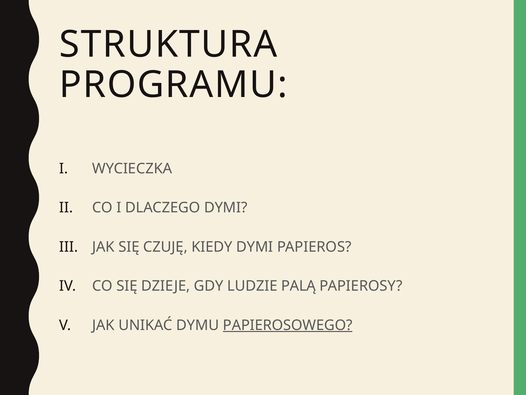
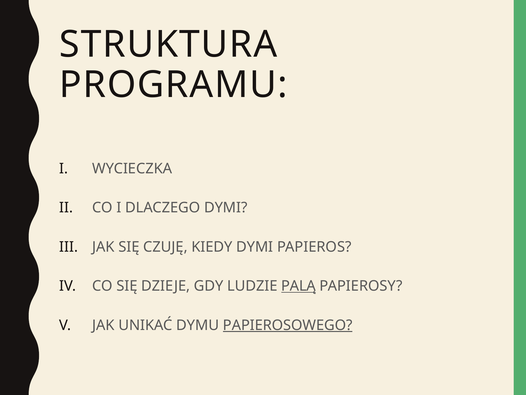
PALĄ underline: none -> present
